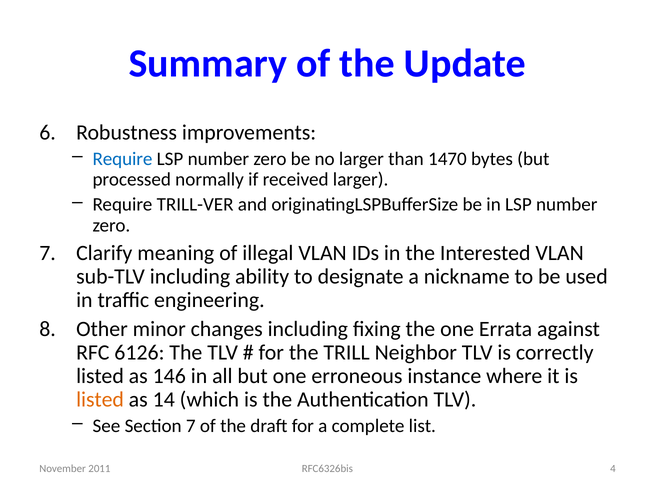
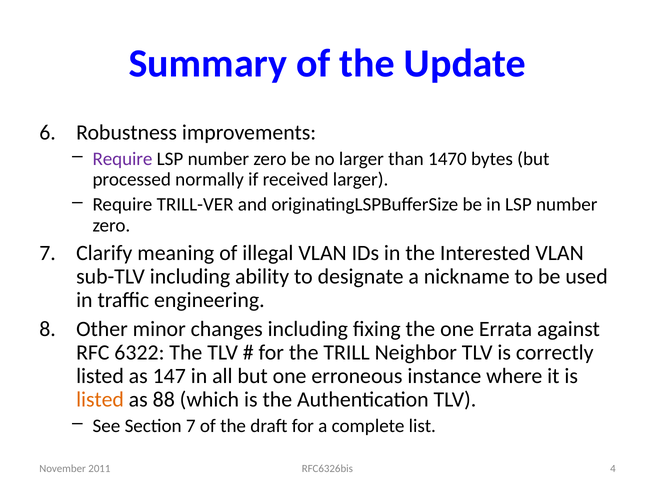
Require at (122, 159) colour: blue -> purple
6126: 6126 -> 6322
146: 146 -> 147
14: 14 -> 88
